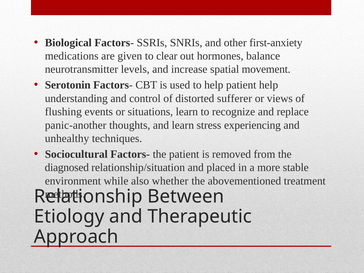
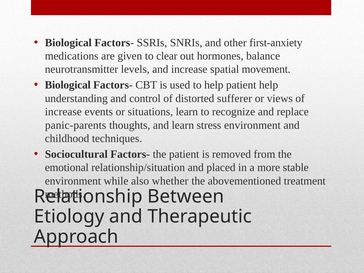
Serotonin at (68, 85): Serotonin -> Biological
flushing at (63, 112): flushing -> increase
panic-another: panic-another -> panic-parents
stress experiencing: experiencing -> environment
unhealthy: unhealthy -> childhood
diagnosed: diagnosed -> emotional
